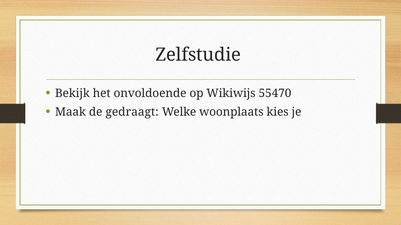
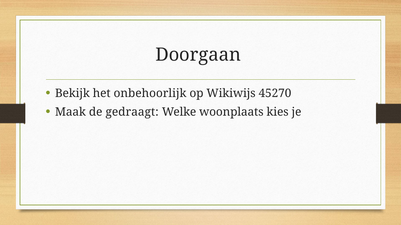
Zelfstudie: Zelfstudie -> Doorgaan
onvoldoende: onvoldoende -> onbehoorlijk
55470: 55470 -> 45270
